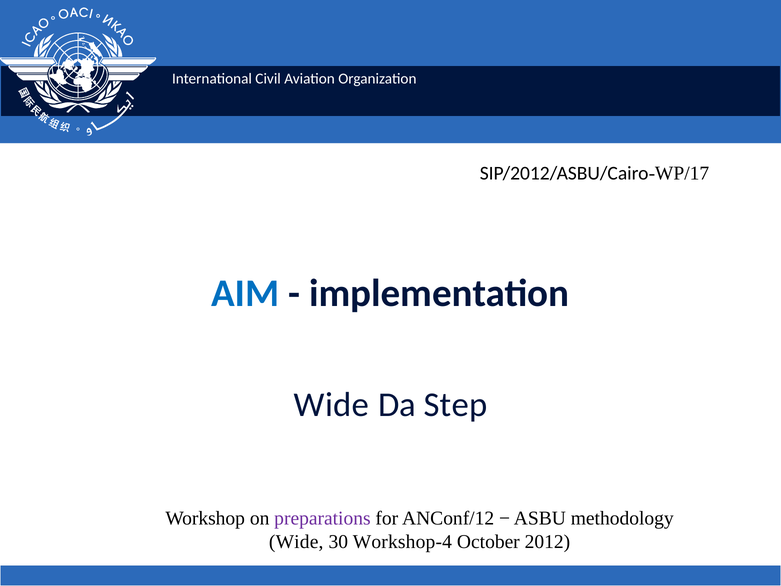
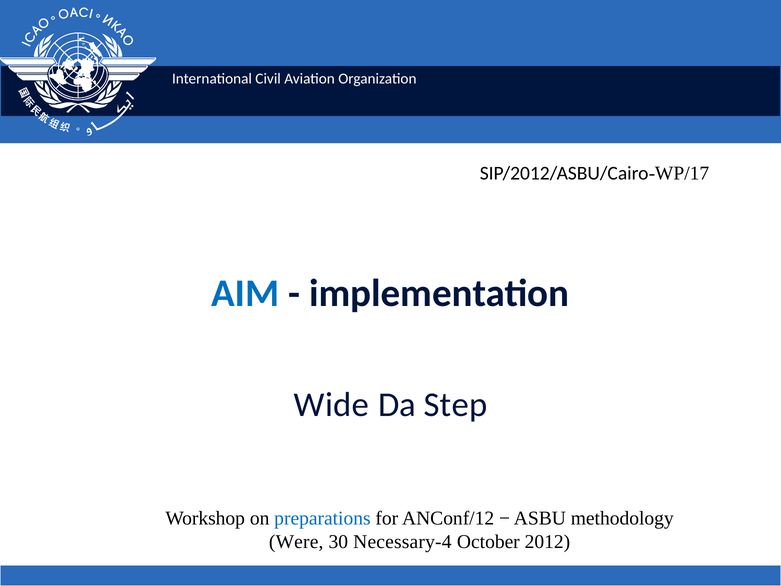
preparations colour: purple -> blue
Wide at (296, 541): Wide -> Were
Workshop-4: Workshop-4 -> Necessary-4
